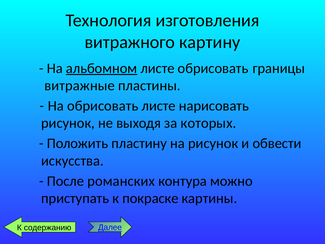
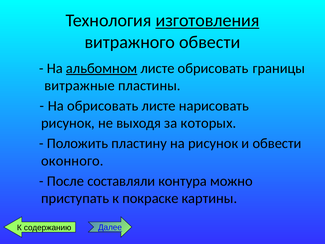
изготовления underline: none -> present
витражного картину: картину -> обвести
искусства: искусства -> оконного
романских: романских -> составляли
